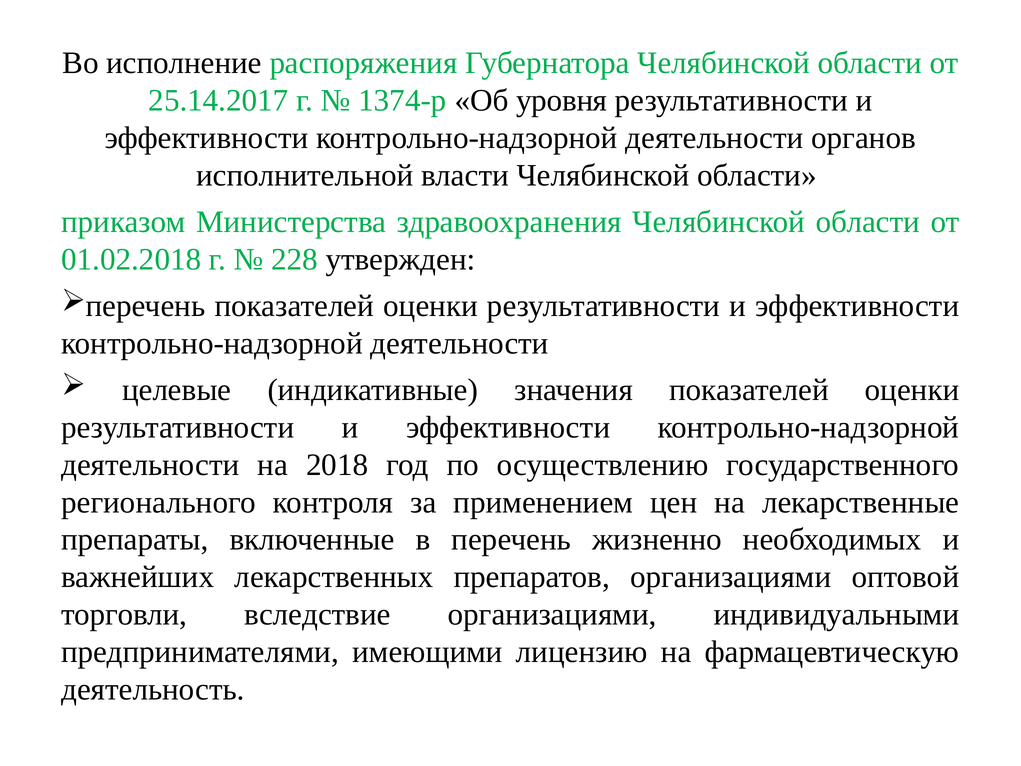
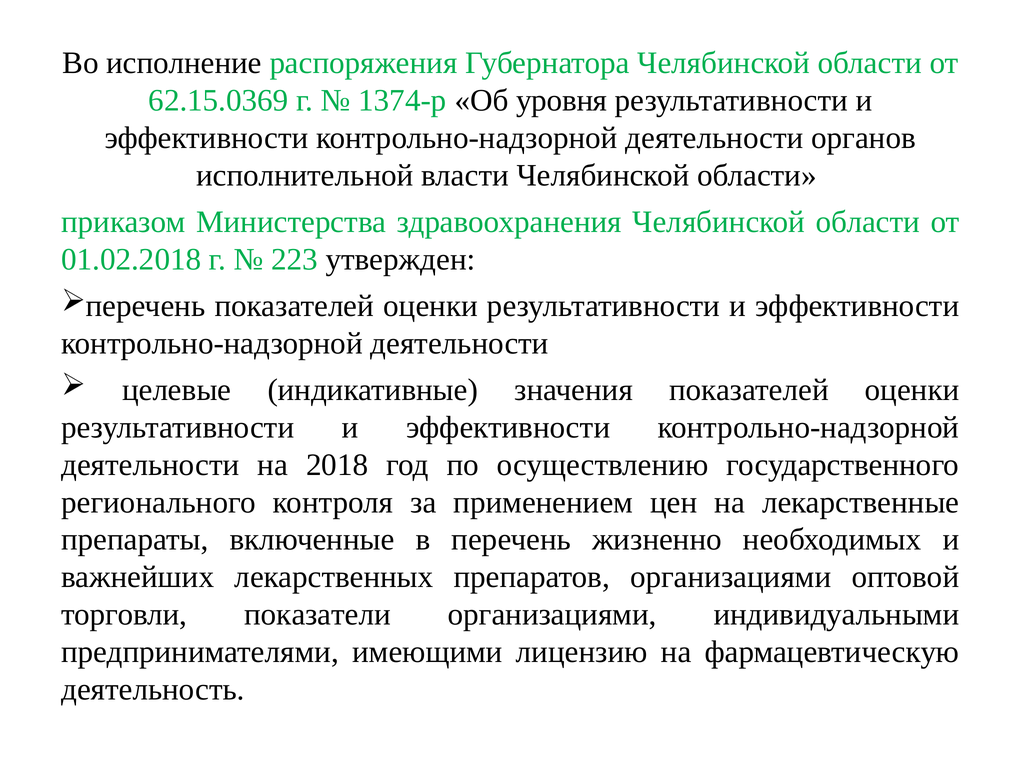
25.14.2017: 25.14.2017 -> 62.15.0369
228: 228 -> 223
вследствие: вследствие -> показатели
